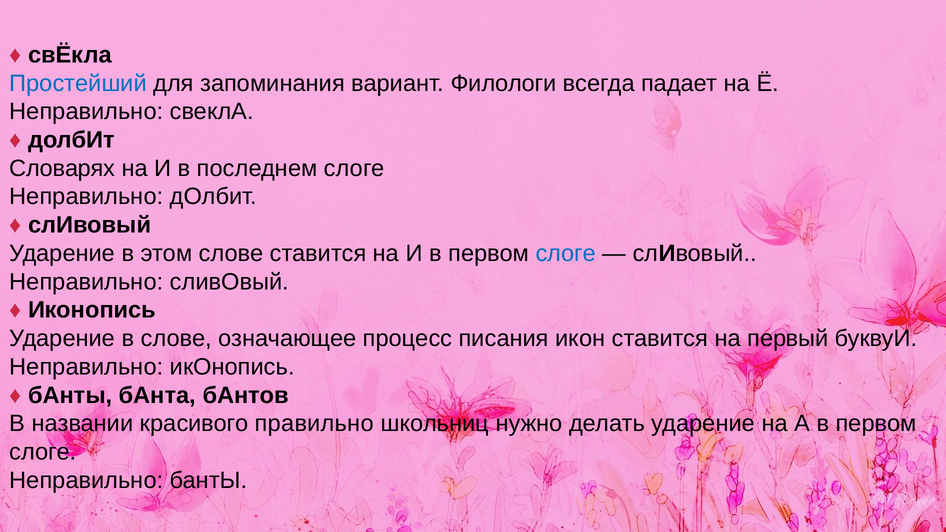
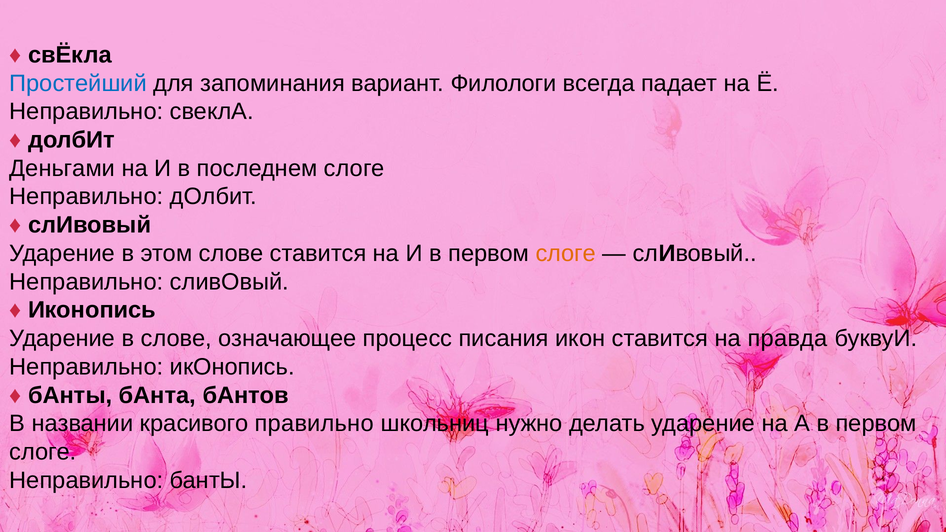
Словарях: Словарях -> Деньгами
слоге at (566, 254) colour: blue -> orange
первый: первый -> правда
